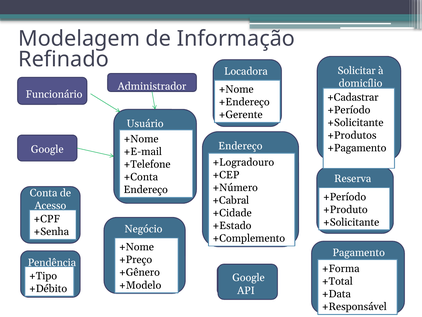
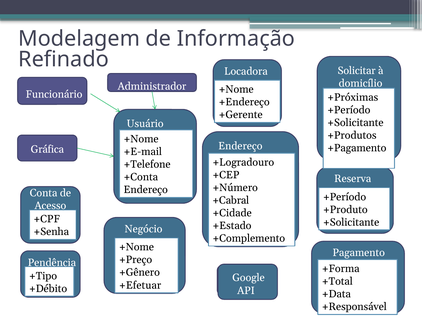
+Cadastrar: +Cadastrar -> +Próximas
Google at (47, 149): Google -> Gráfica
+Modelo: +Modelo -> +Efetuar
